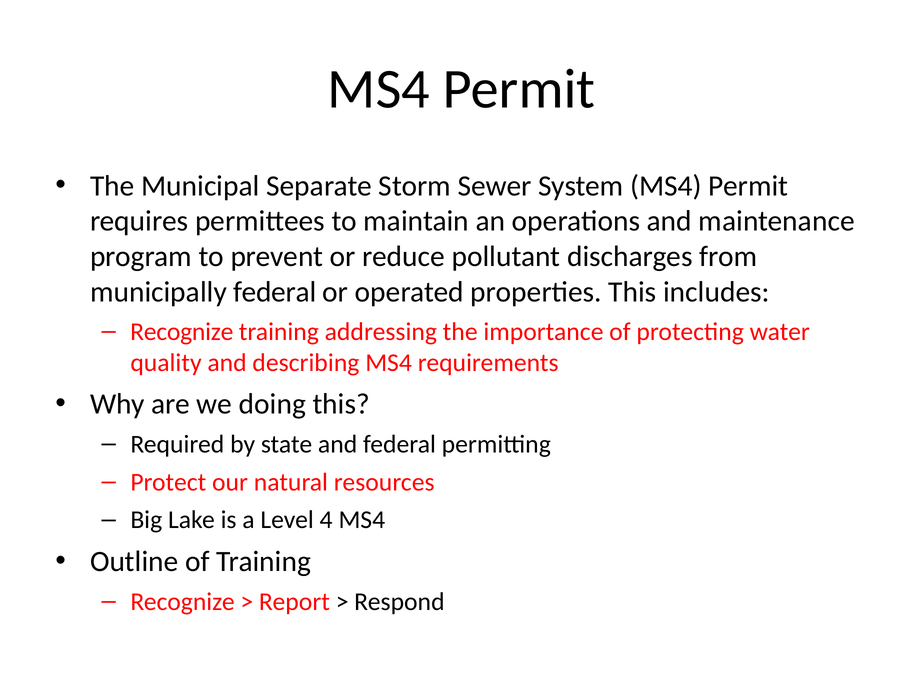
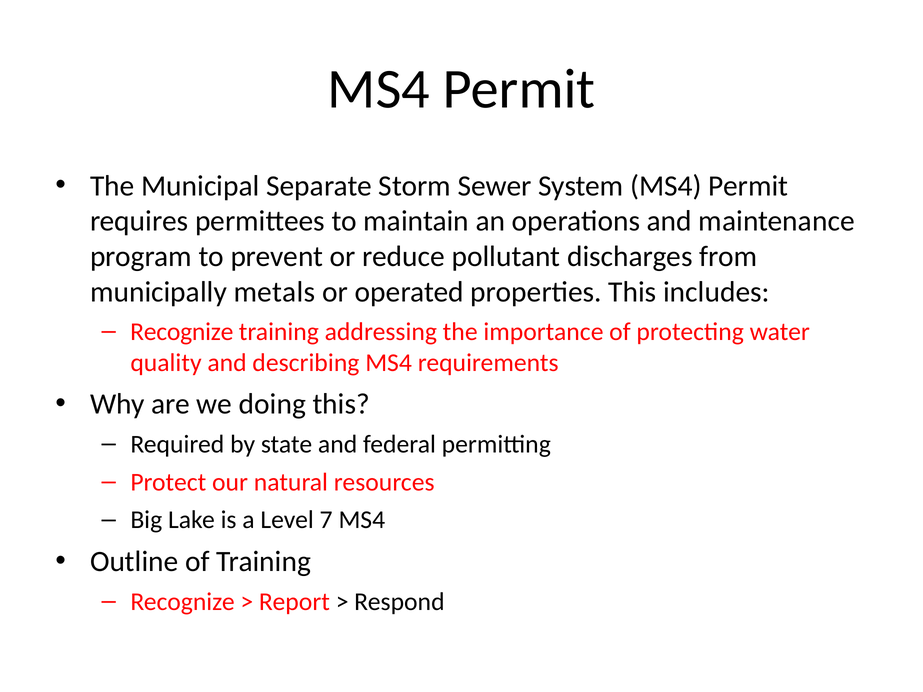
municipally federal: federal -> metals
4: 4 -> 7
